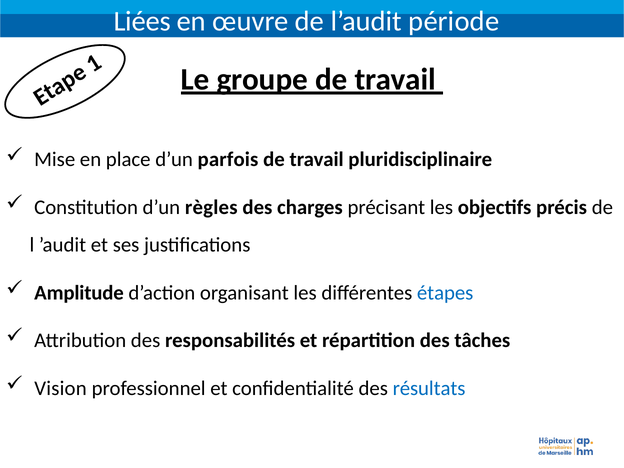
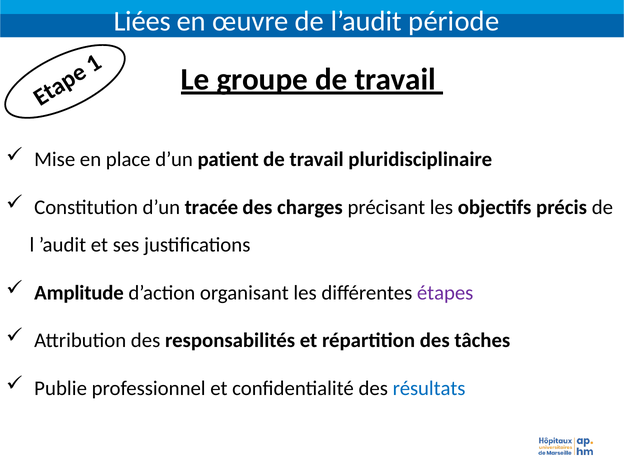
parfois: parfois -> patient
règles: règles -> tracée
étapes colour: blue -> purple
Vision: Vision -> Publie
